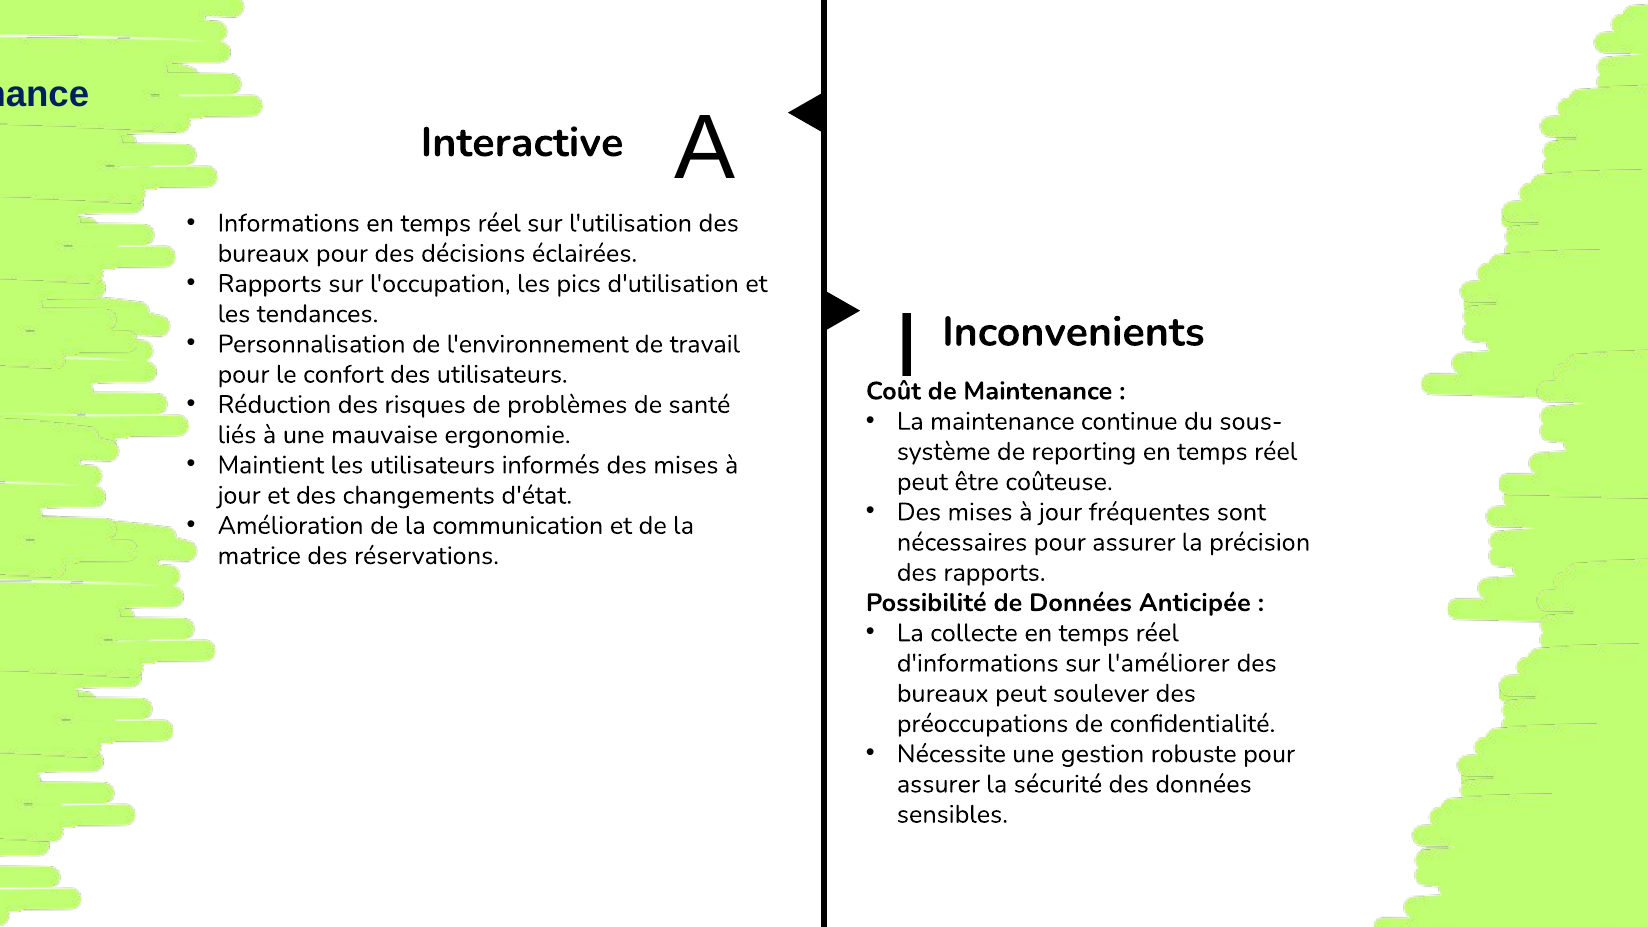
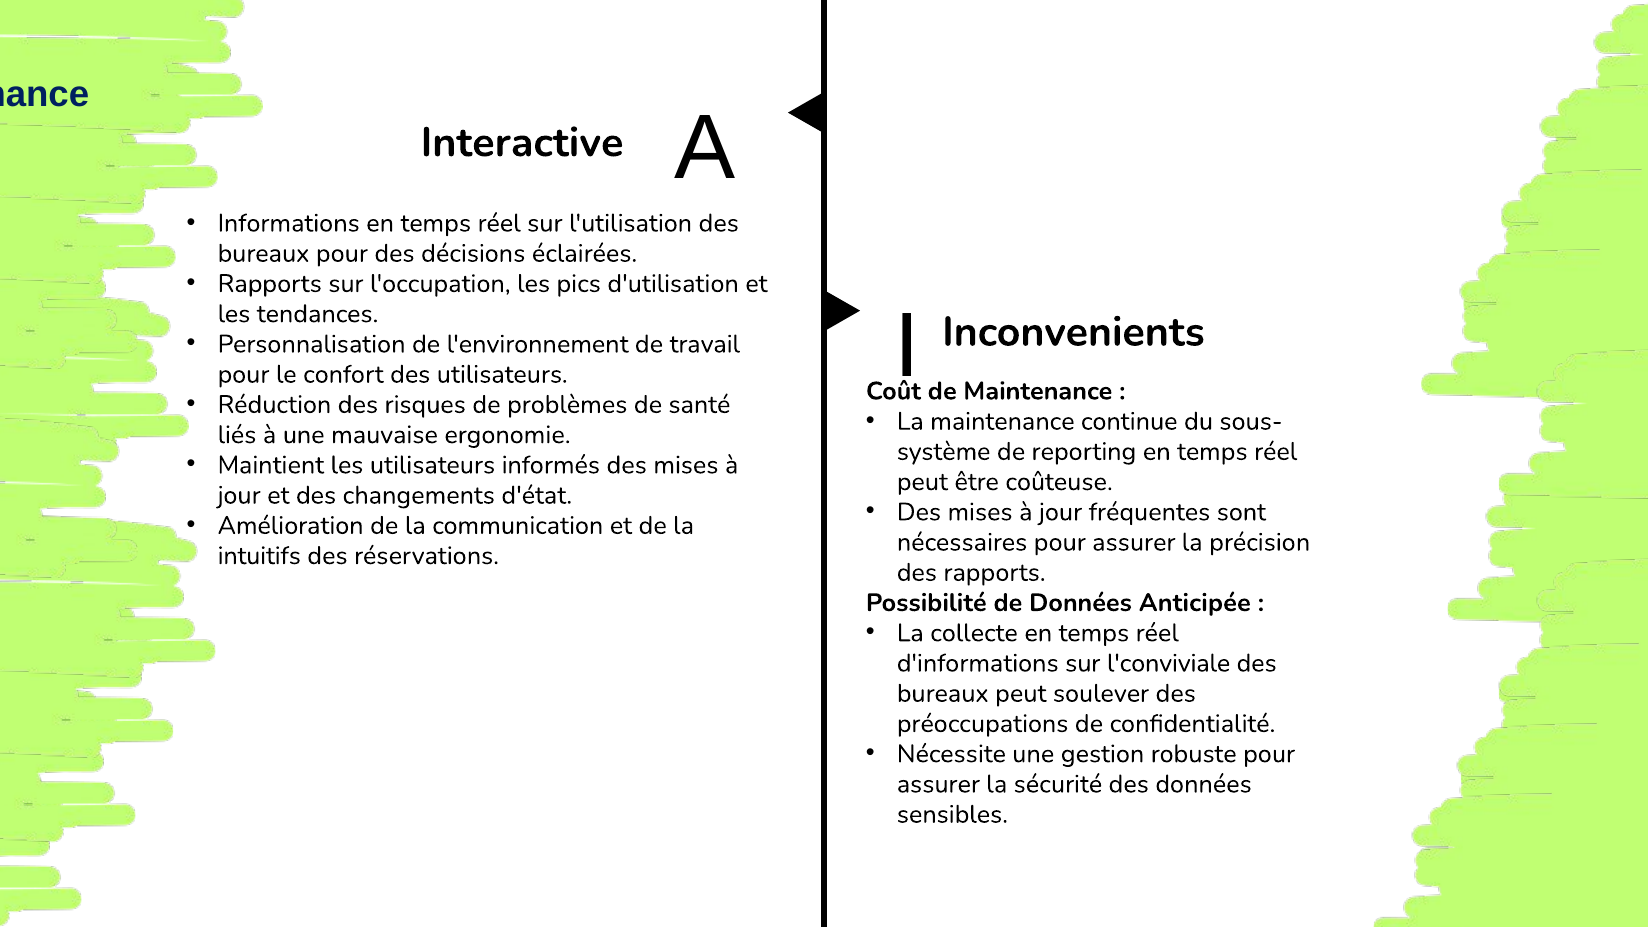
matrice: matrice -> intuitifs
l'améliorer: l'améliorer -> l'conviviale
